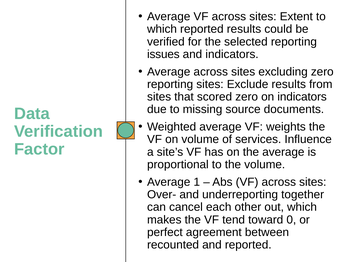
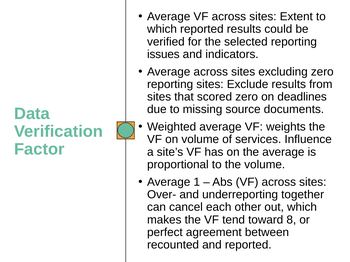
on indicators: indicators -> deadlines
0: 0 -> 8
